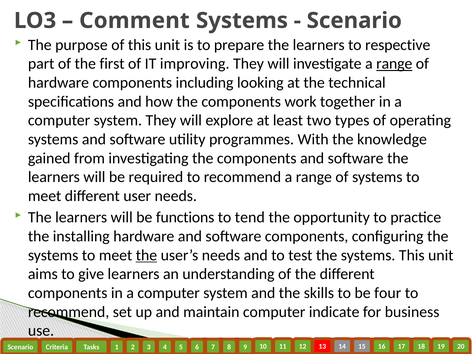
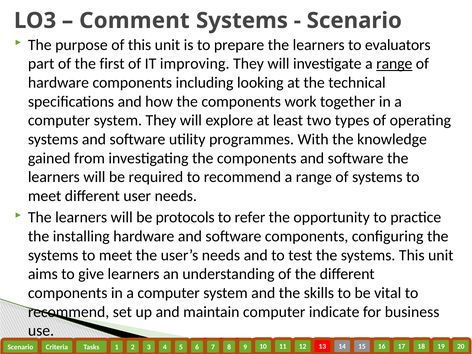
respective: respective -> evaluators
functions: functions -> protocols
tend: tend -> refer
the at (146, 255) underline: present -> none
four: four -> vital
